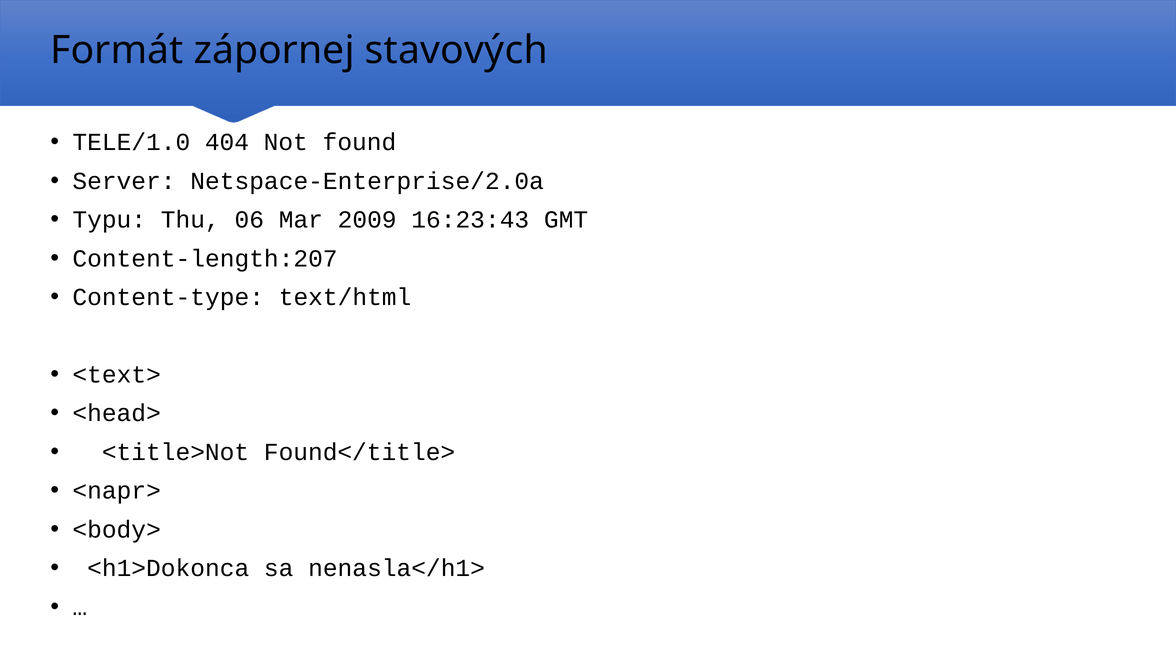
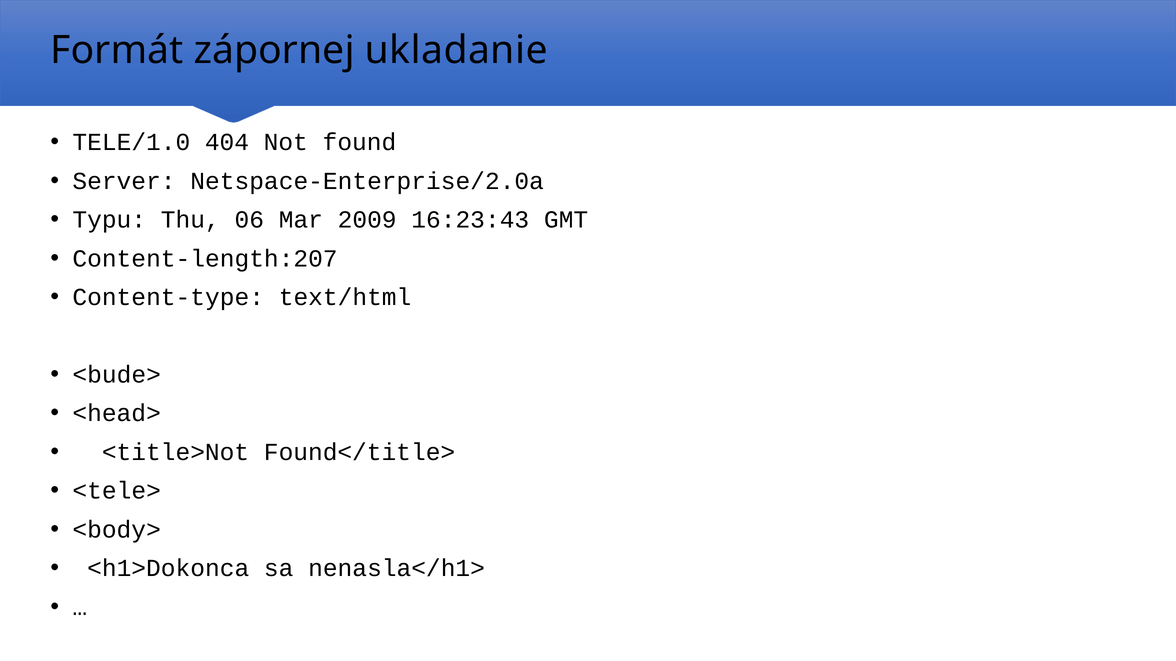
stavových: stavových -> ukladanie
<text>: <text> -> <bude>
<napr>: <napr> -> <tele>
